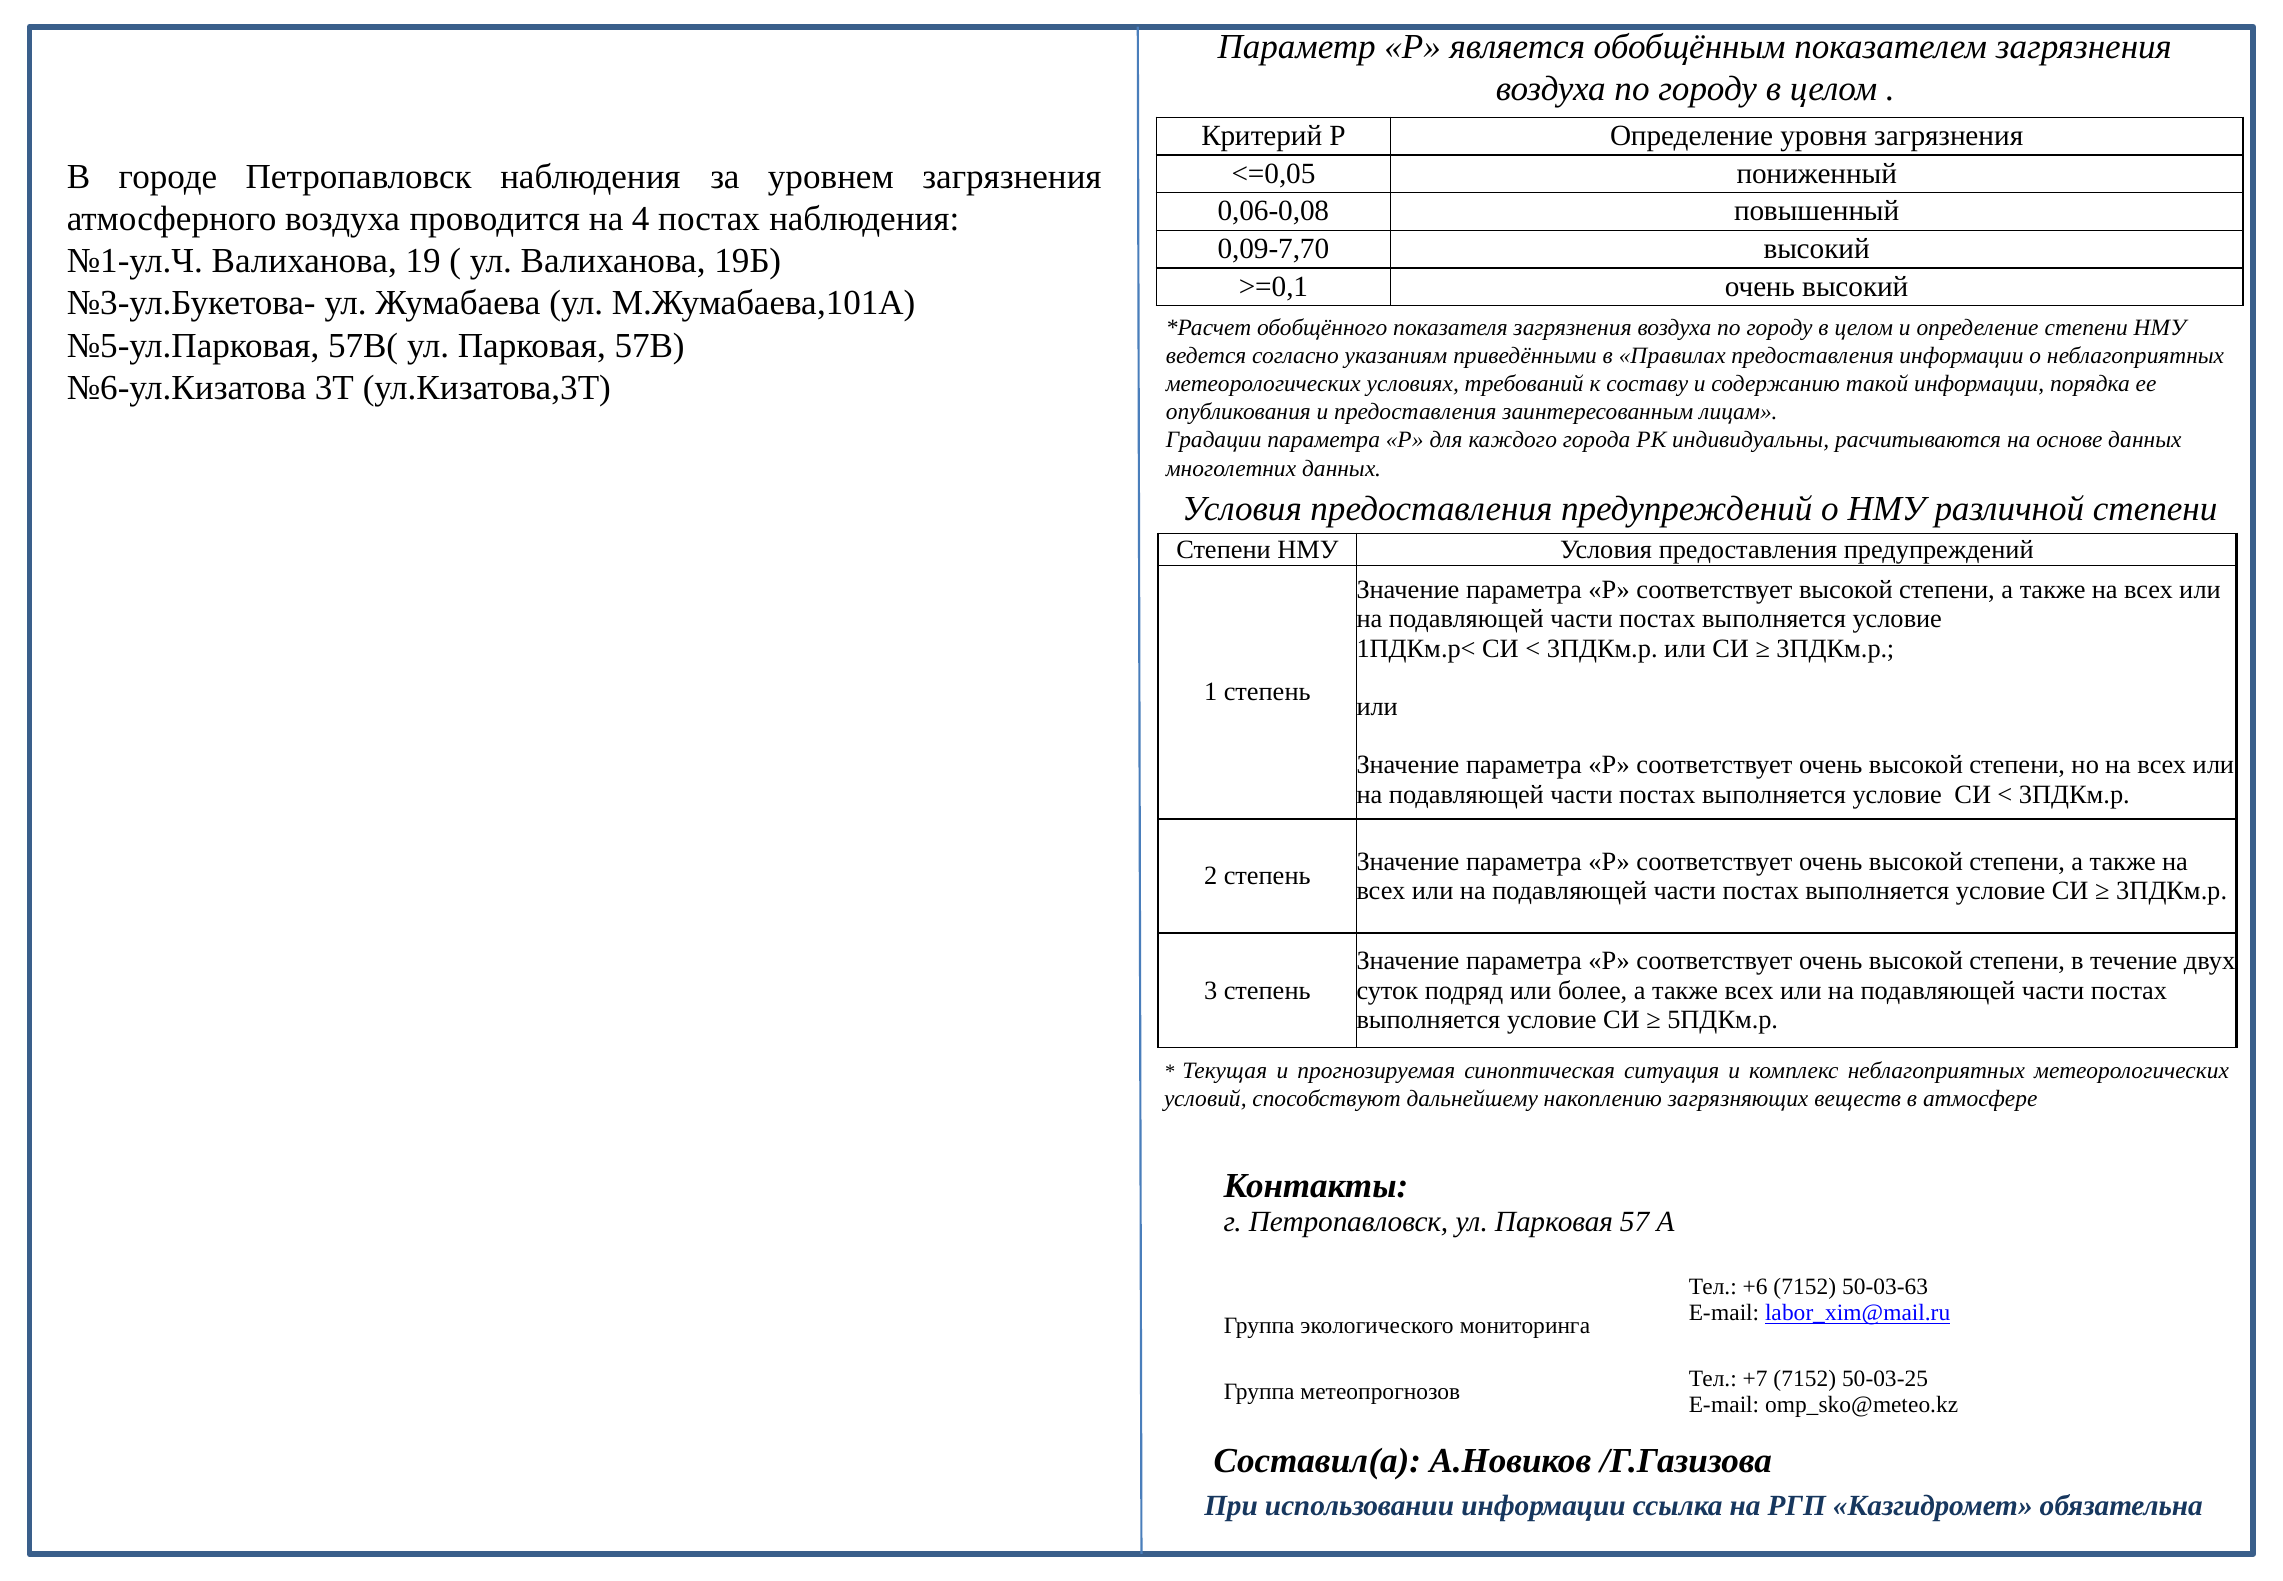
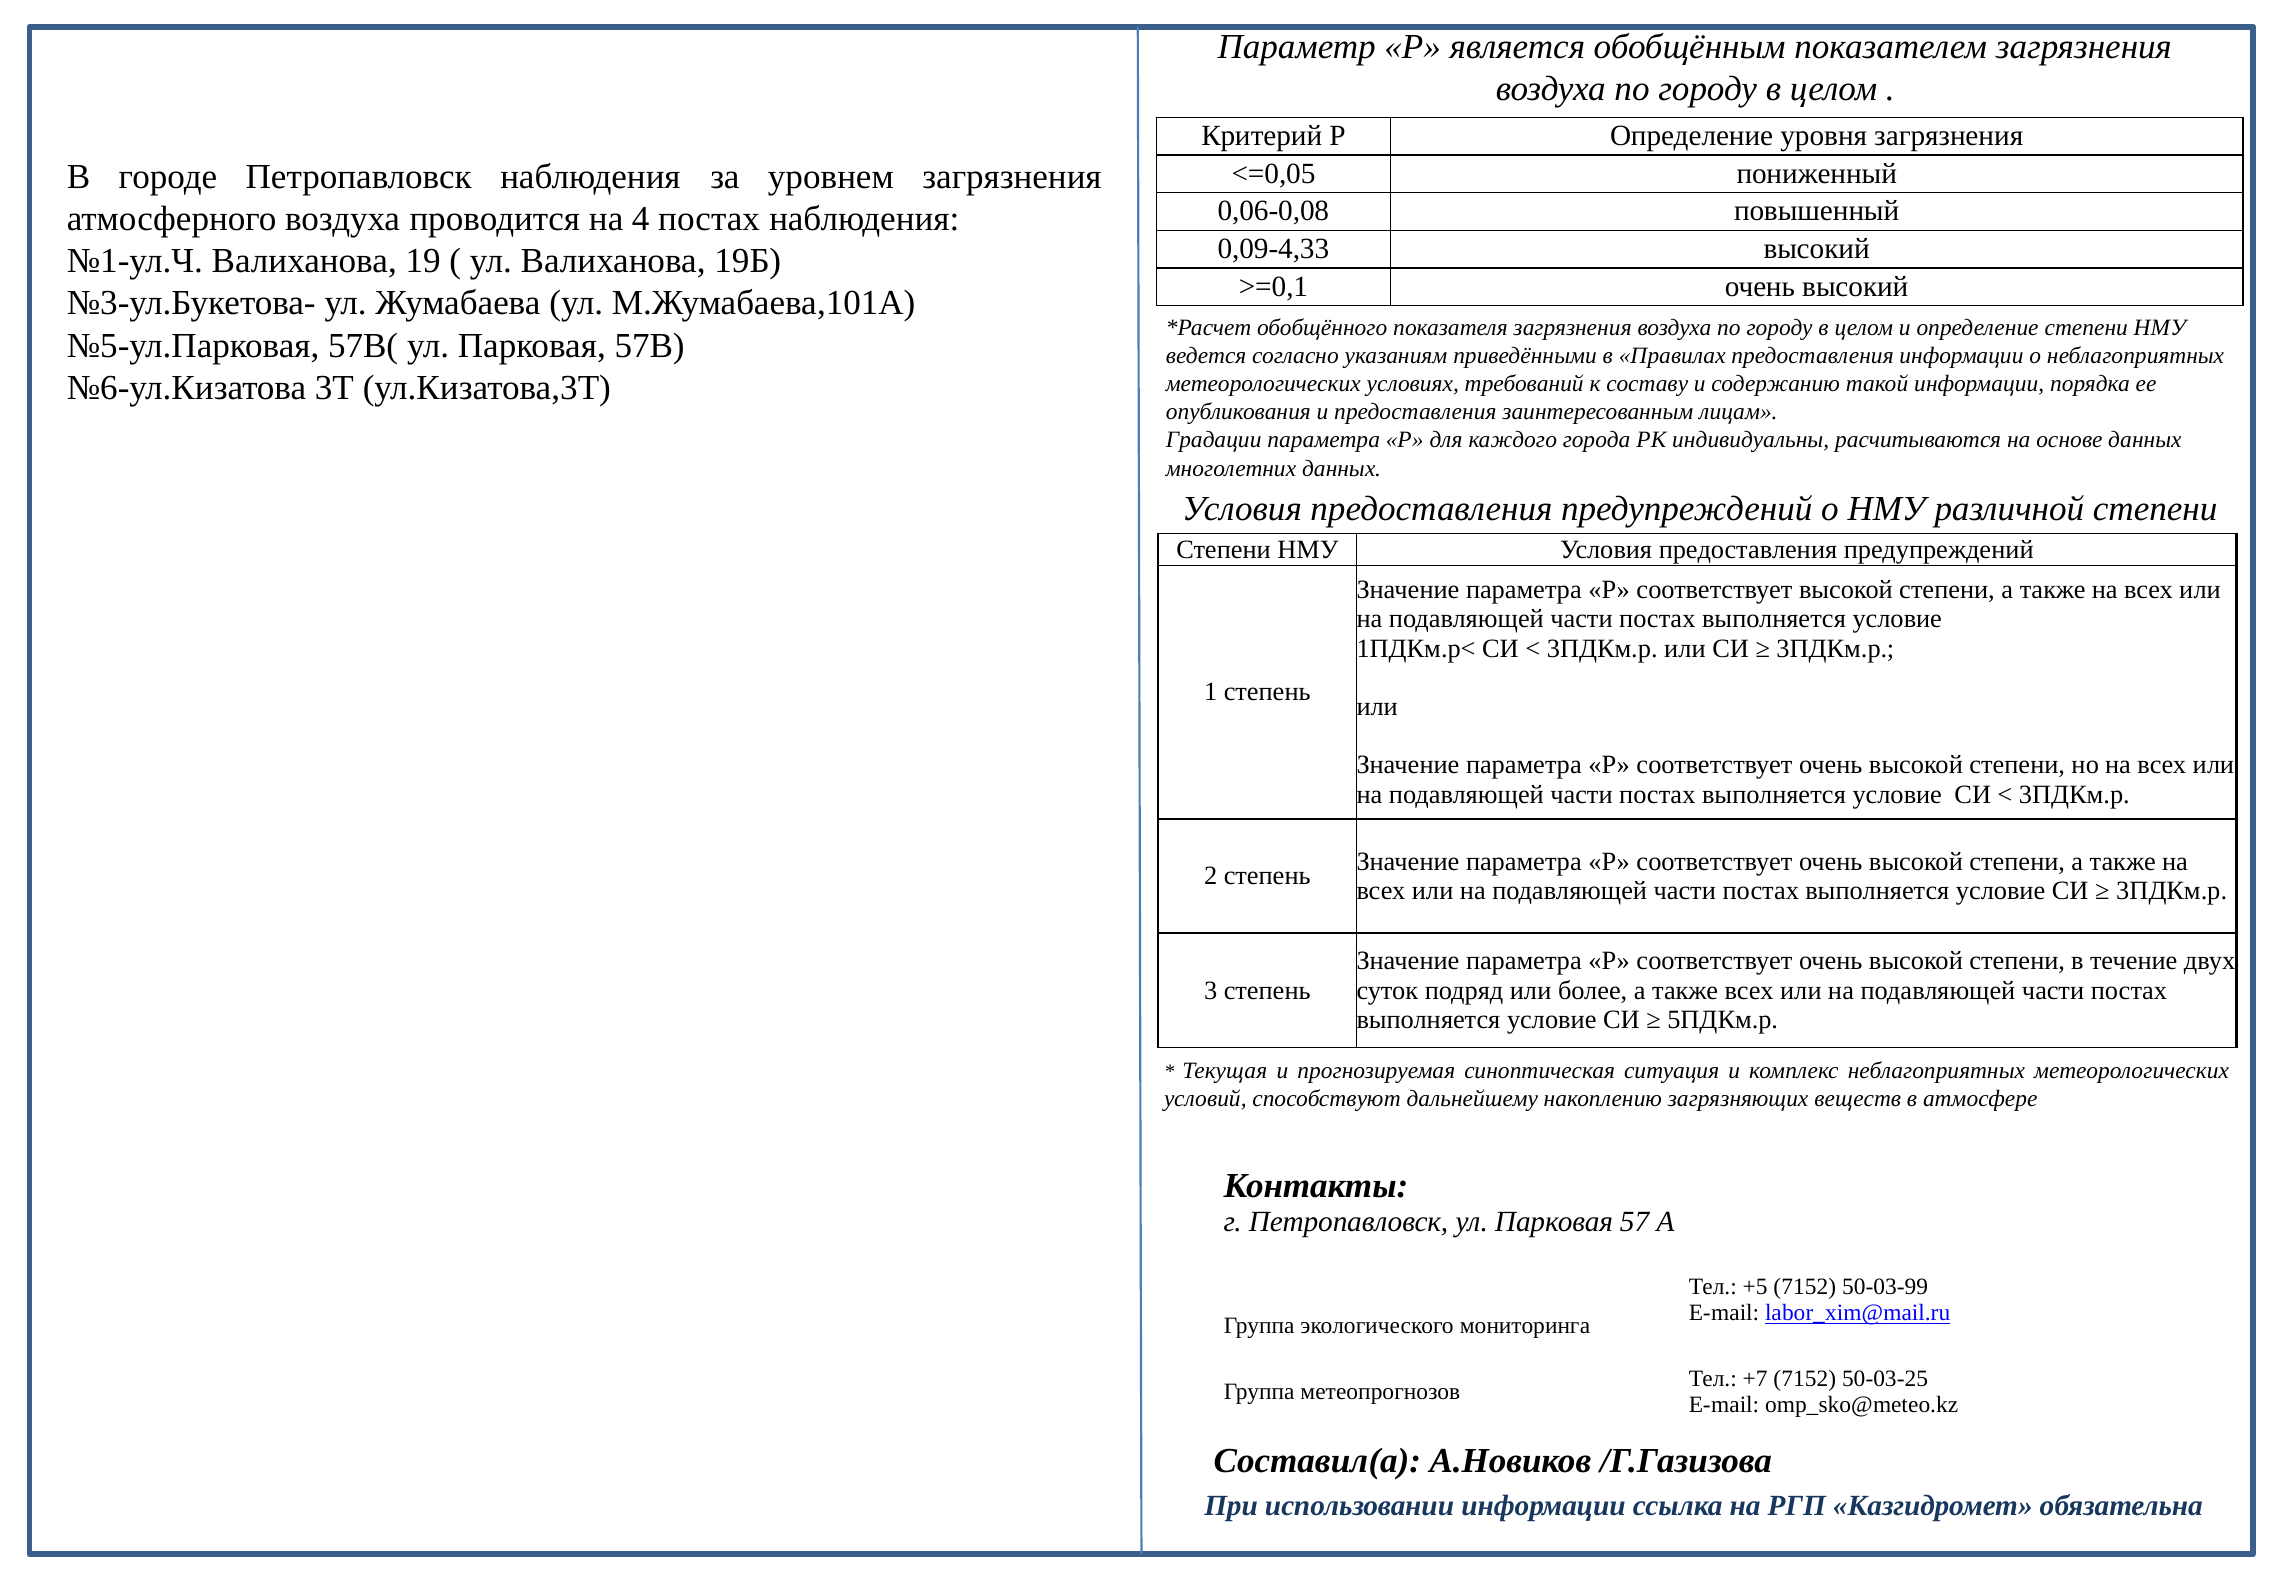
0,09-7,70: 0,09-7,70 -> 0,09-4,33
+6: +6 -> +5
50-03-63: 50-03-63 -> 50-03-99
